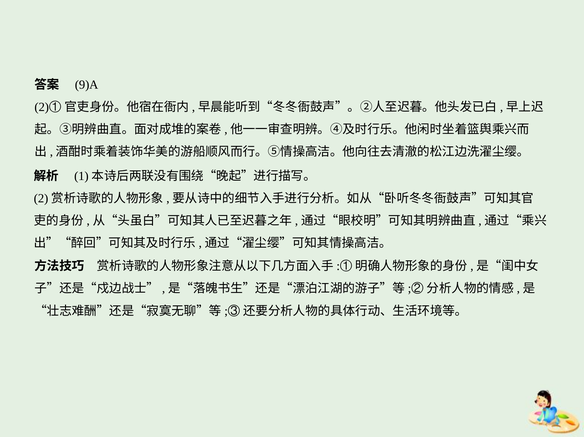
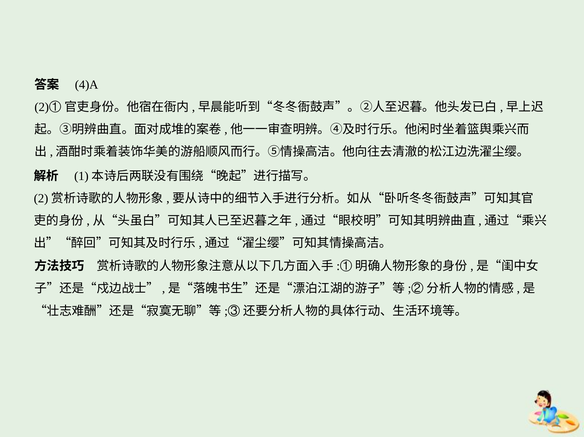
9)A: 9)A -> 4)A
